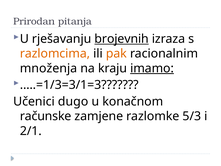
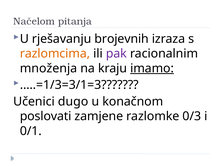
Prirodan: Prirodan -> Načelom
brojevnih underline: present -> none
pak colour: orange -> purple
računske: računske -> poslovati
5/3: 5/3 -> 0/3
2/1: 2/1 -> 0/1
